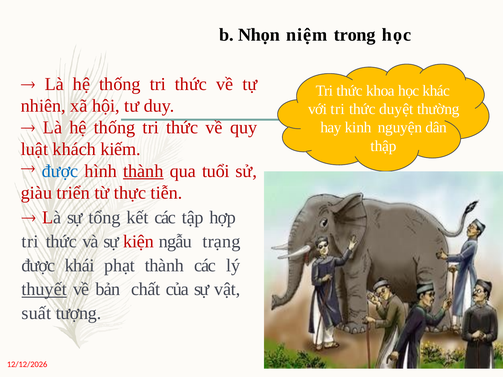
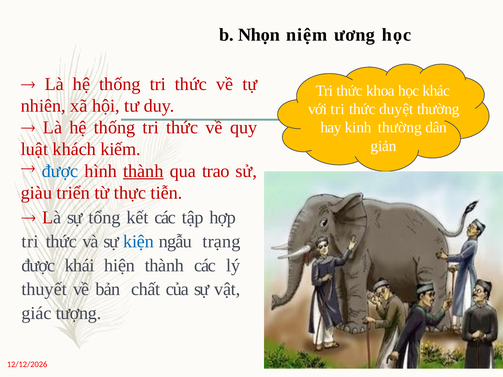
trong: trong -> ương
kinh nguyện: nguyện -> thường
thập: thập -> giản
tuổi: tuổi -> trao
kiện colour: red -> blue
phạt: phạt -> hiện
thuyết underline: present -> none
suất: suất -> giác
